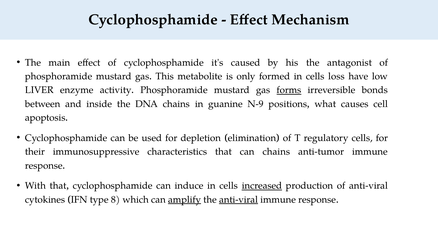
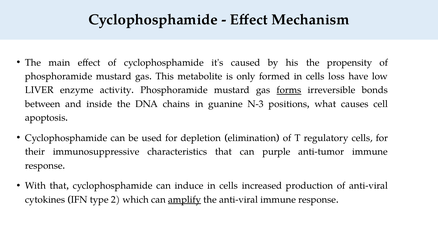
antagonist: antagonist -> propensity
N-9: N-9 -> N-3
can chains: chains -> purple
increased underline: present -> none
8: 8 -> 2
anti-viral at (238, 200) underline: present -> none
